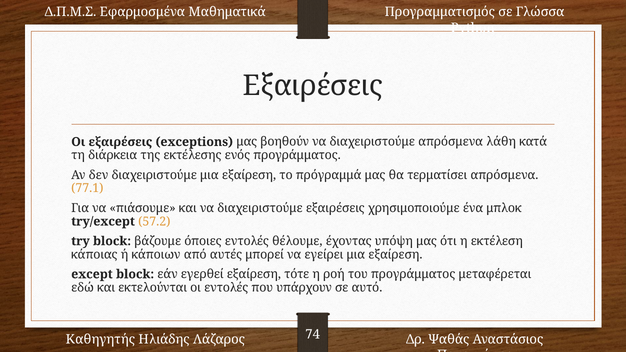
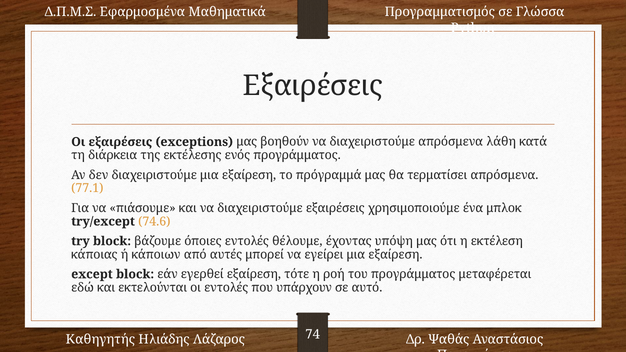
57.2: 57.2 -> 74.6
